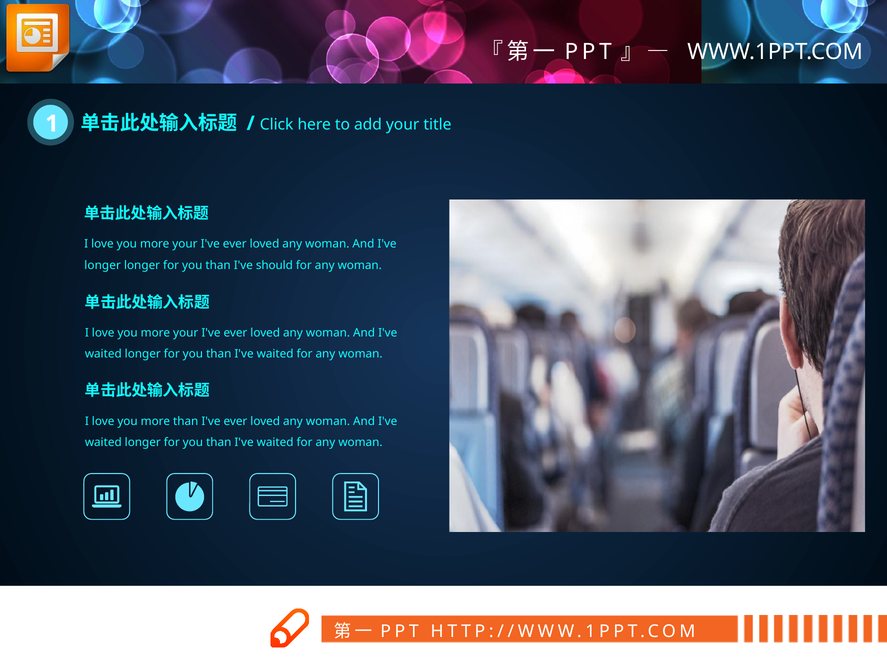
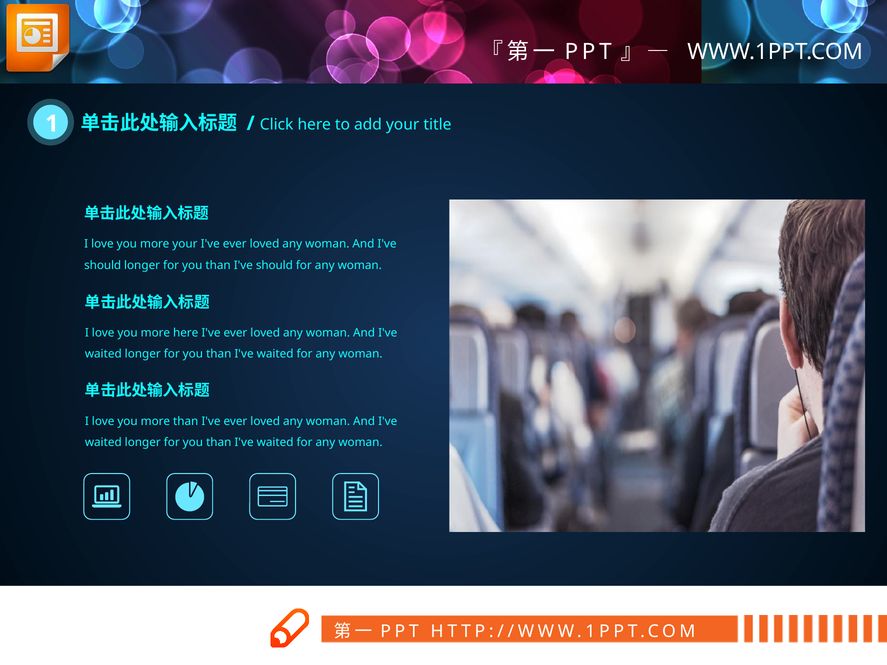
longer at (103, 265): longer -> should
your at (186, 333): your -> here
